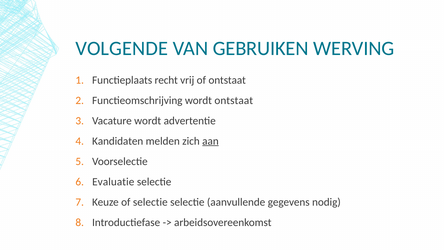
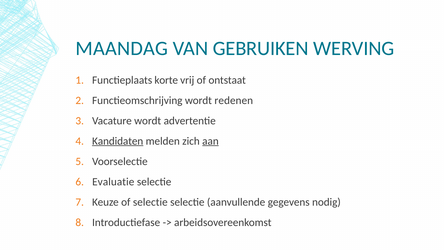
VOLGENDE: VOLGENDE -> MAANDAG
recht: recht -> korte
wordt ontstaat: ontstaat -> redenen
Kandidaten underline: none -> present
